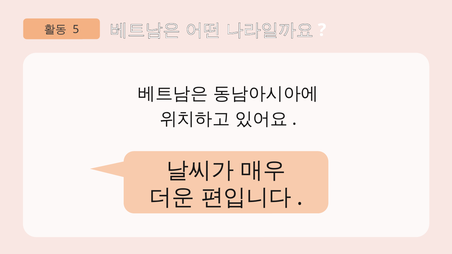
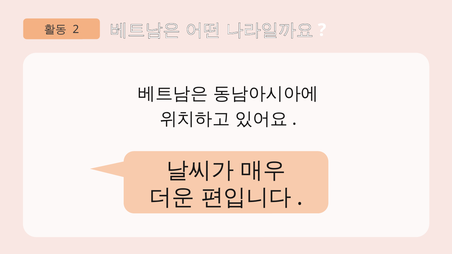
5: 5 -> 2
